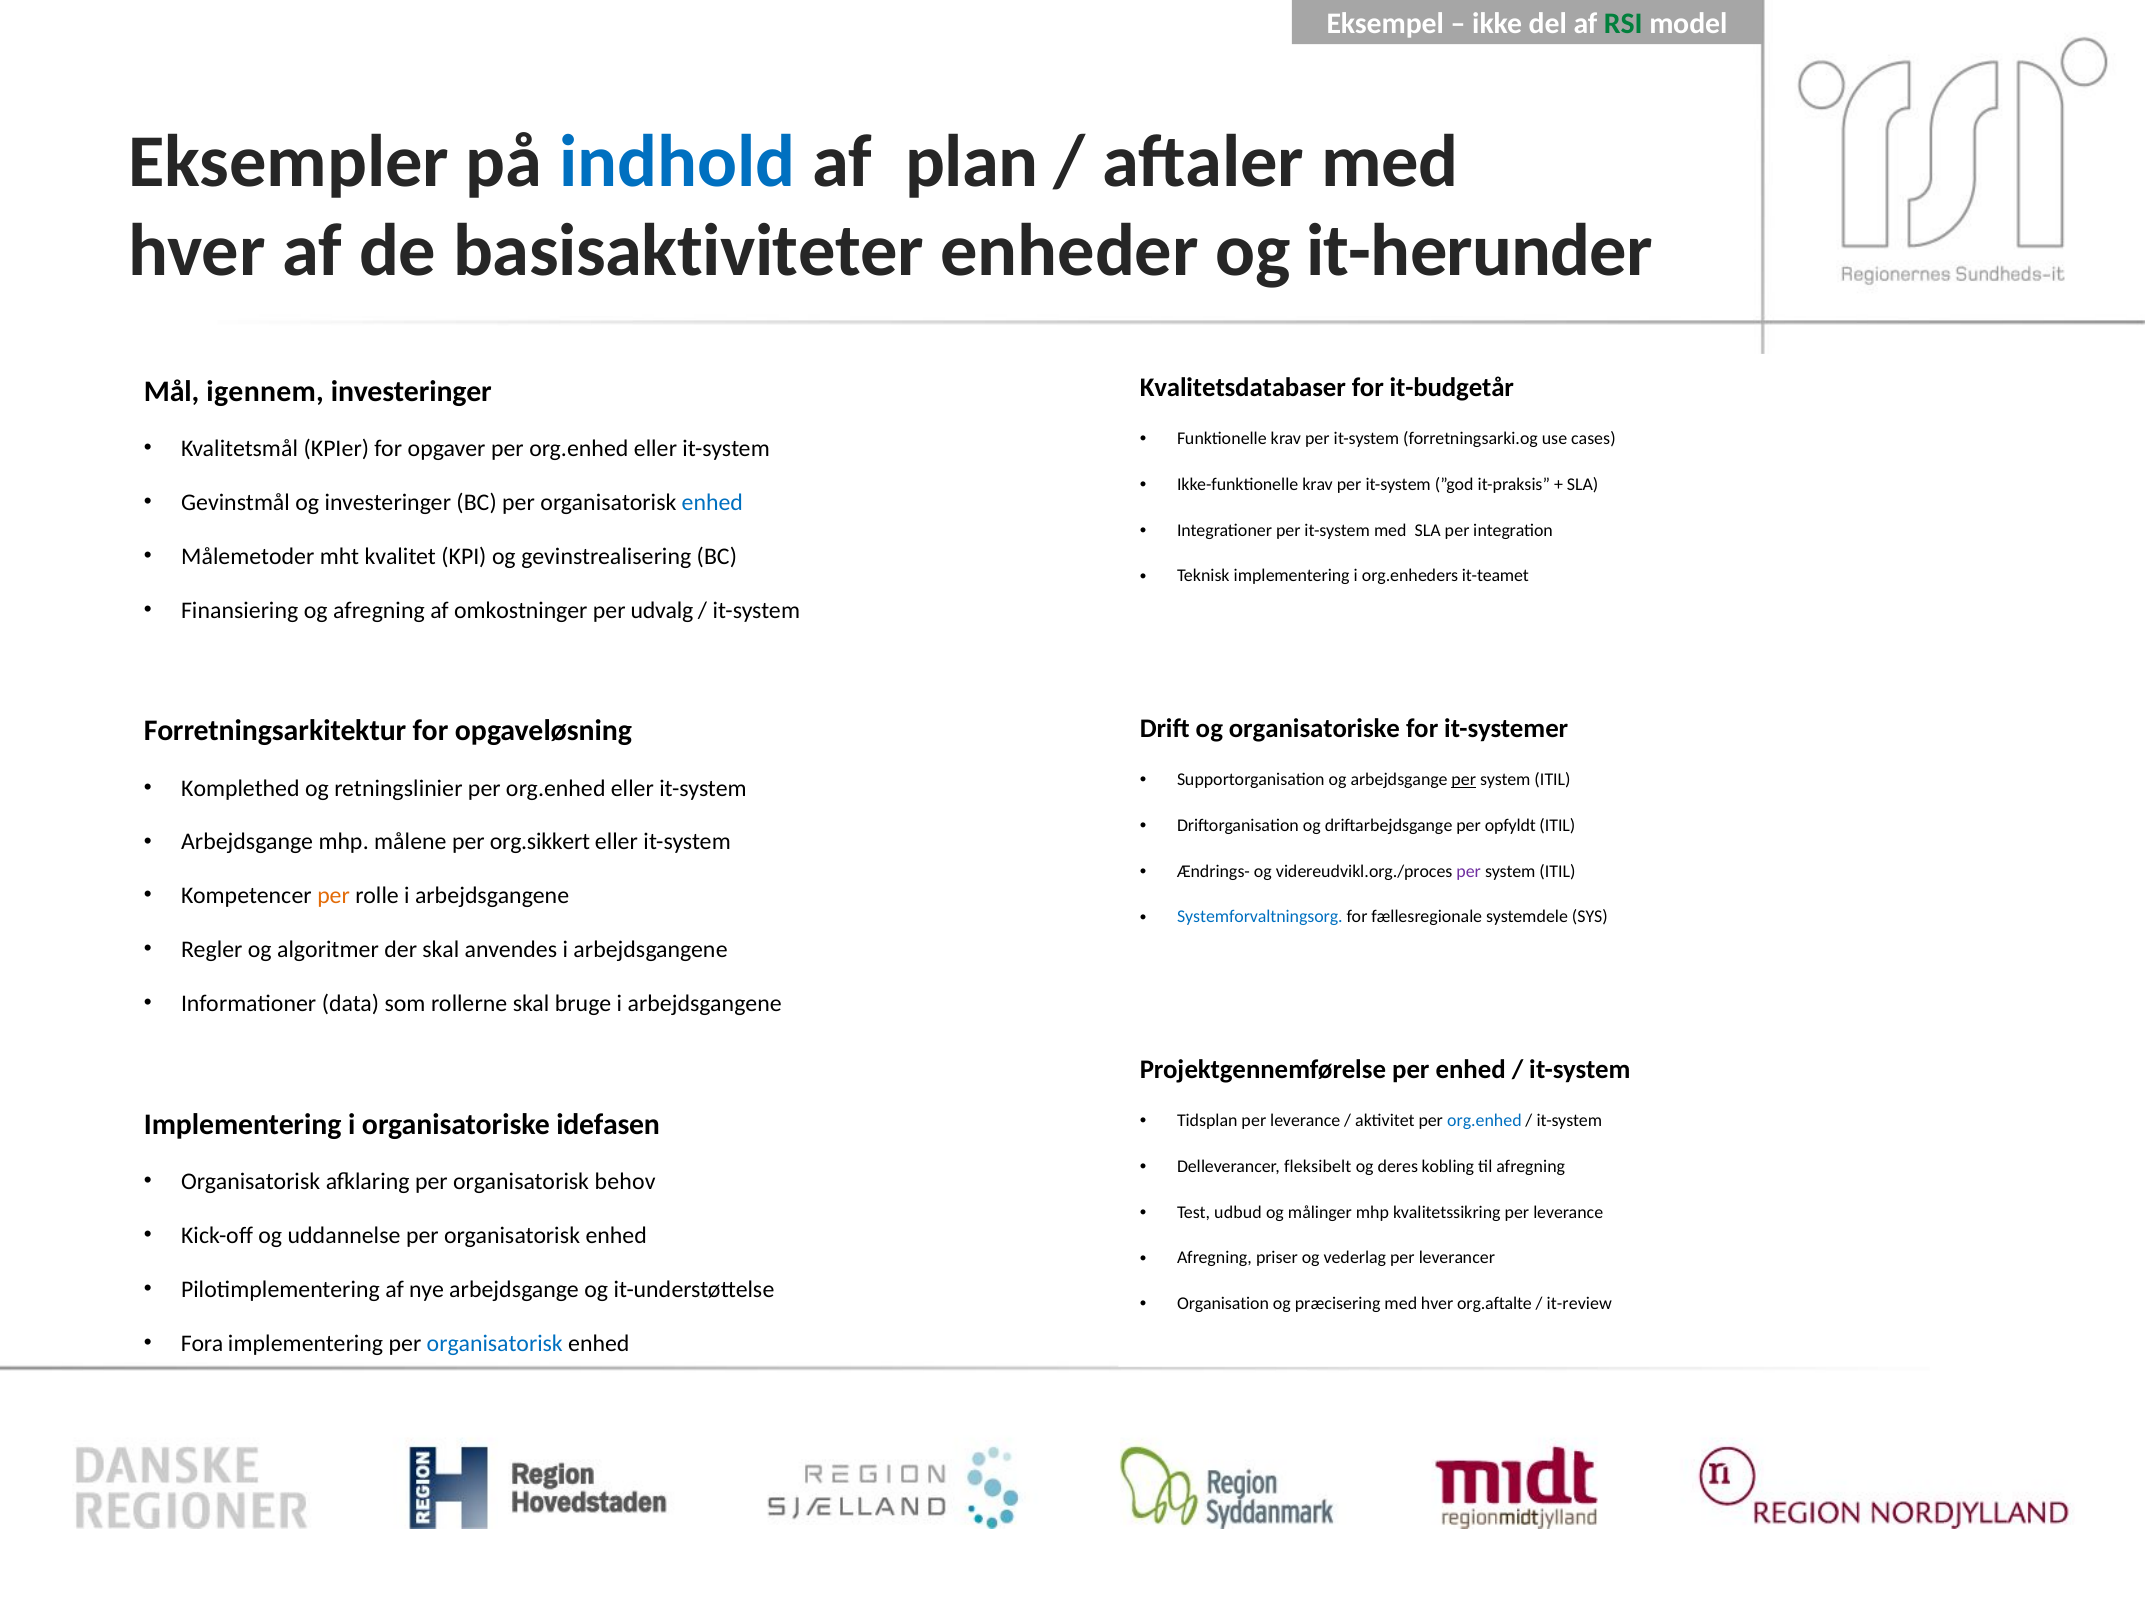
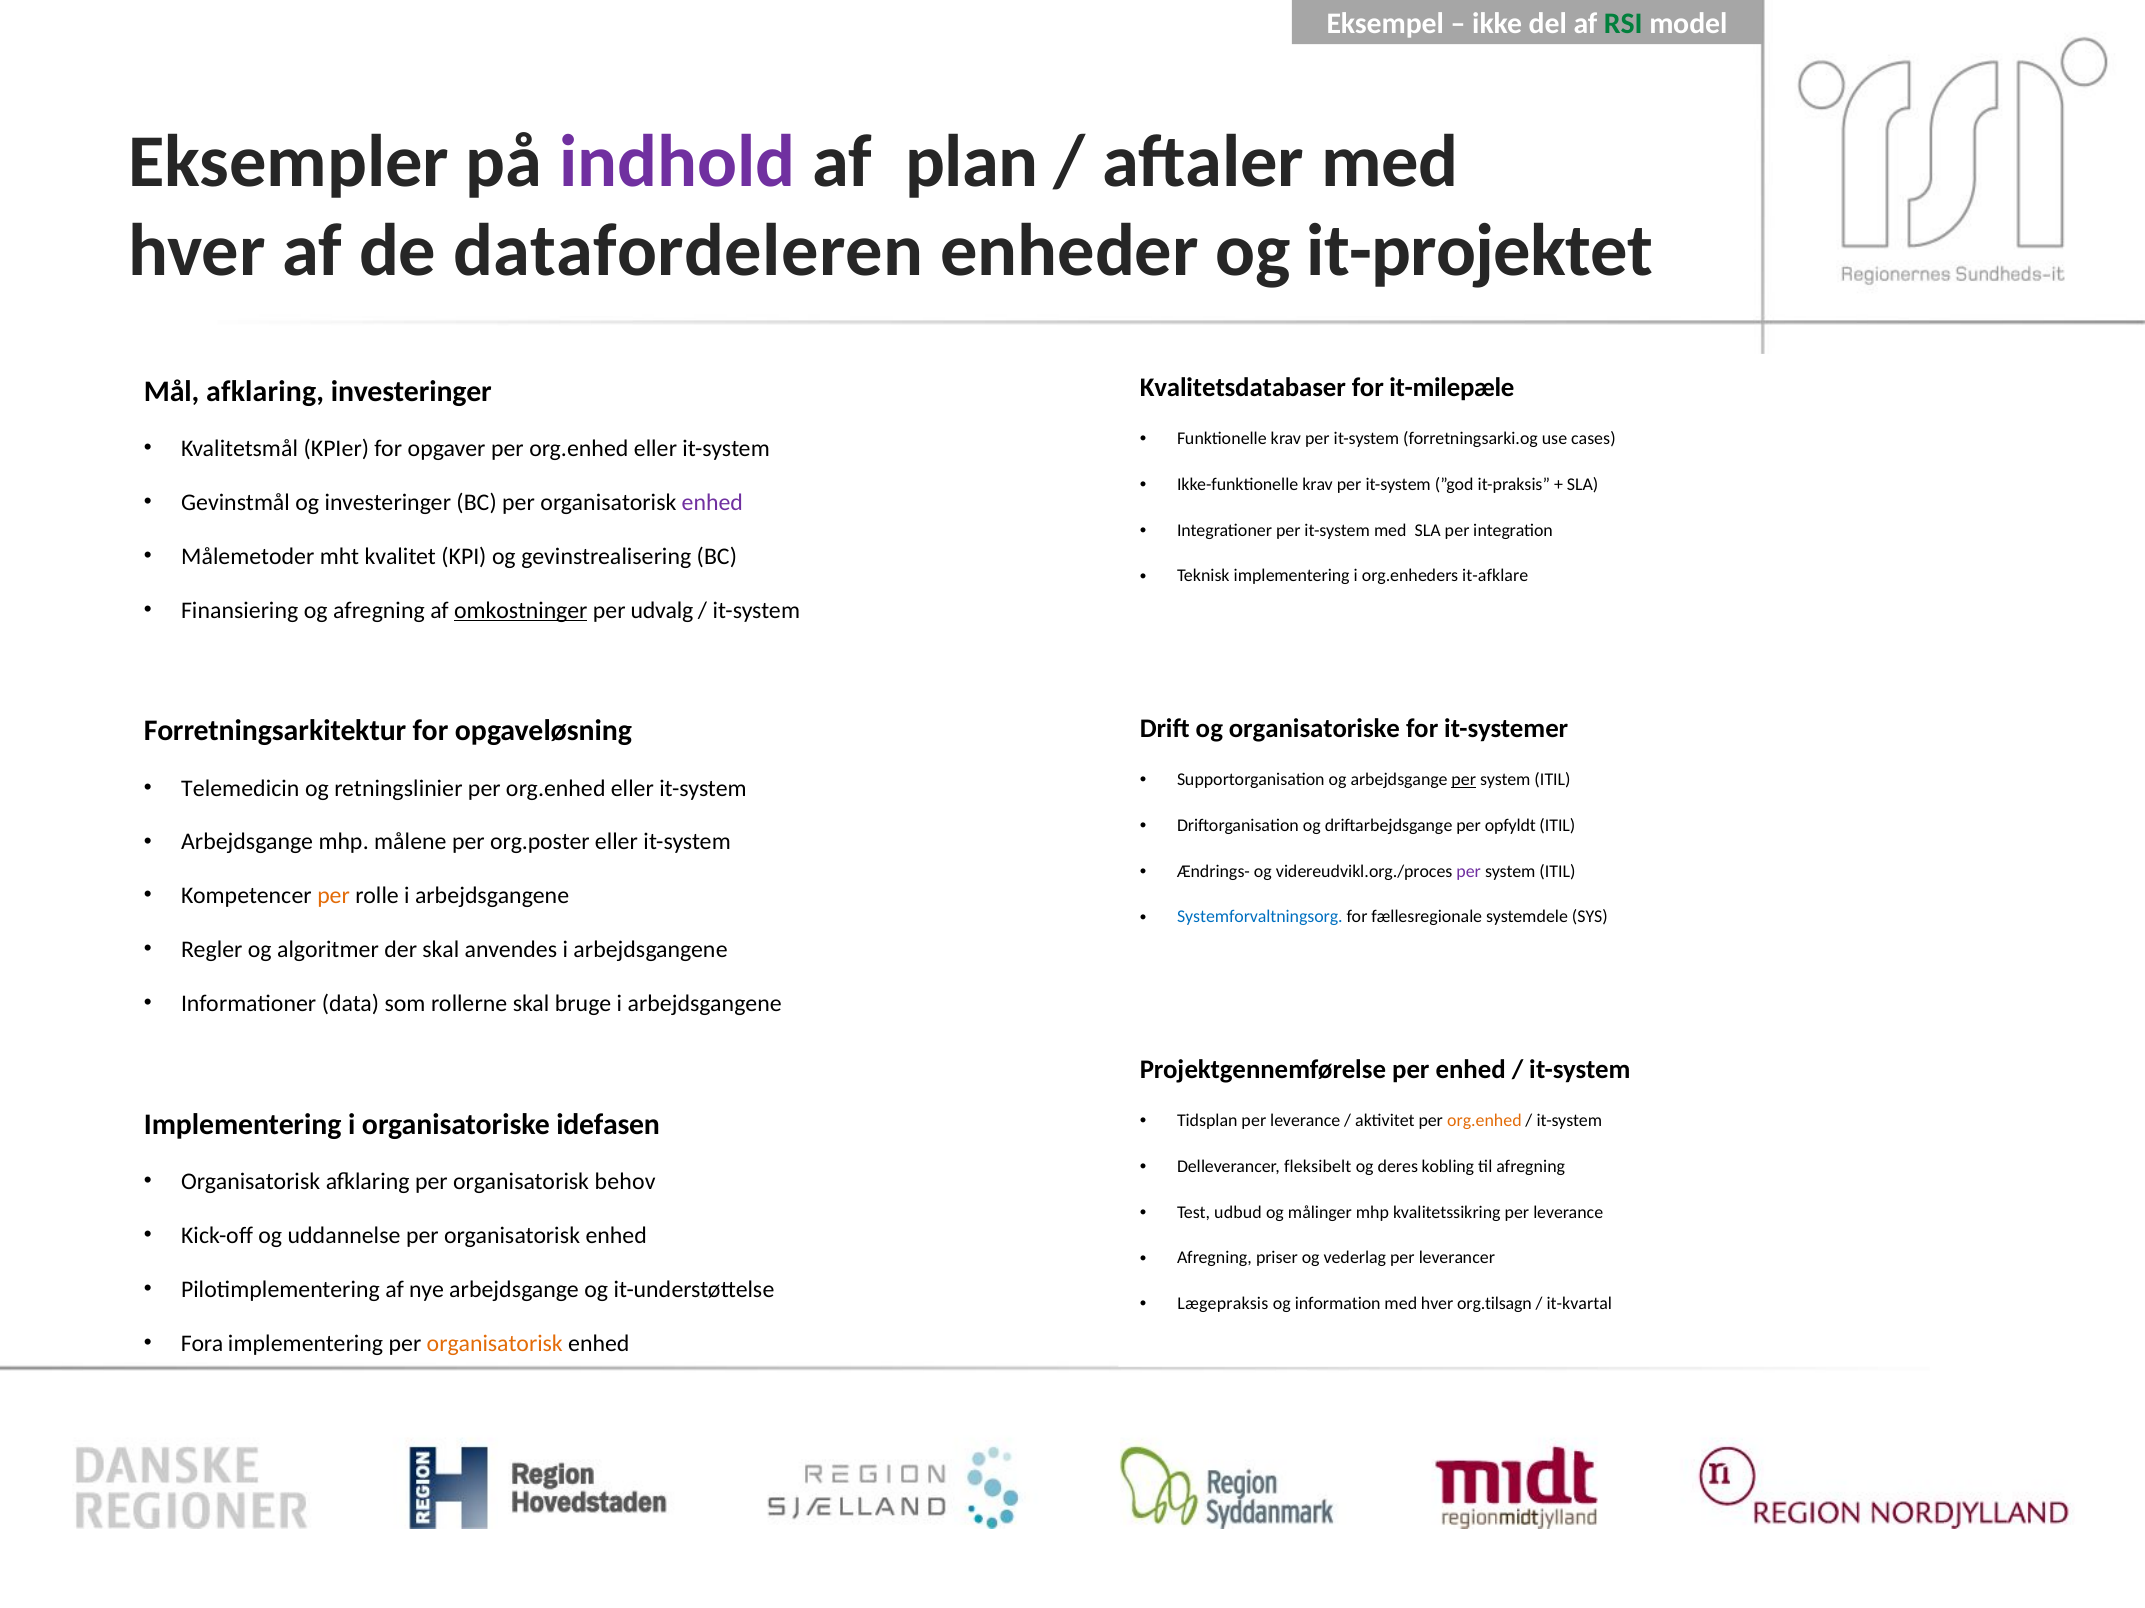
indhold colour: blue -> purple
basisaktiviteter: basisaktiviteter -> datafordeleren
it-herunder: it-herunder -> it-projektet
it-budgetår: it-budgetår -> it-milepæle
Mål igennem: igennem -> afklaring
enhed at (712, 503) colour: blue -> purple
it-teamet: it-teamet -> it-afklare
omkostninger underline: none -> present
Komplethed: Komplethed -> Telemedicin
org.sikkert: org.sikkert -> org.poster
org.enhed at (1484, 1121) colour: blue -> orange
Organisation: Organisation -> Lægepraksis
præcisering: præcisering -> information
org.aftalte: org.aftalte -> org.tilsagn
it-review: it-review -> it-kvartal
organisatorisk at (495, 1344) colour: blue -> orange
